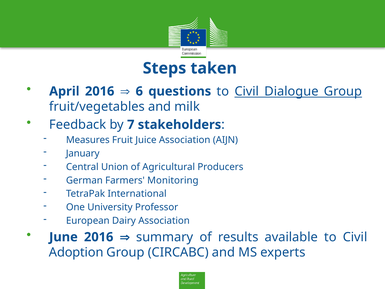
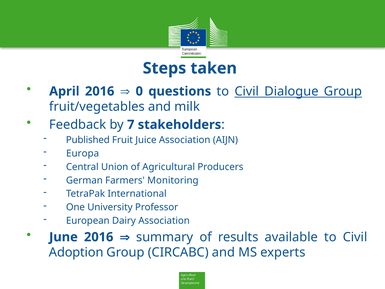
6: 6 -> 0
Measures: Measures -> Published
January: January -> Europa
